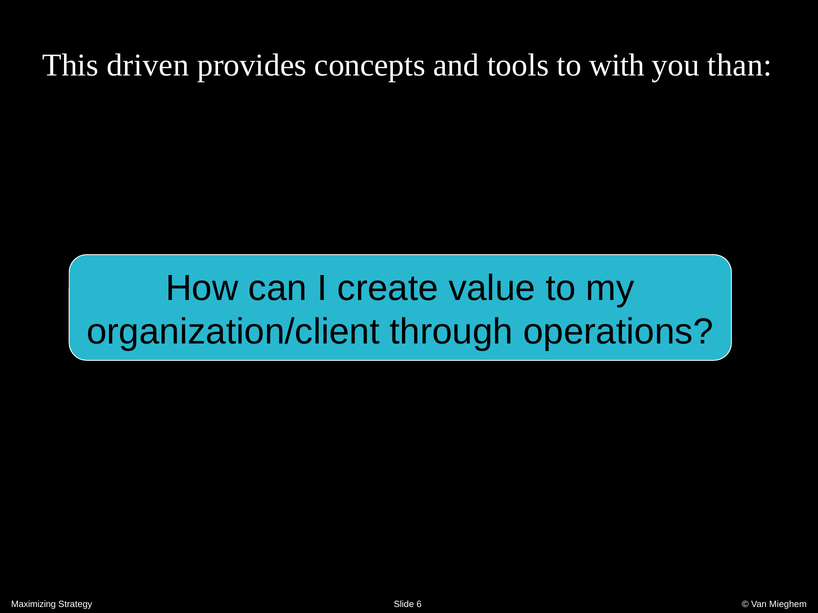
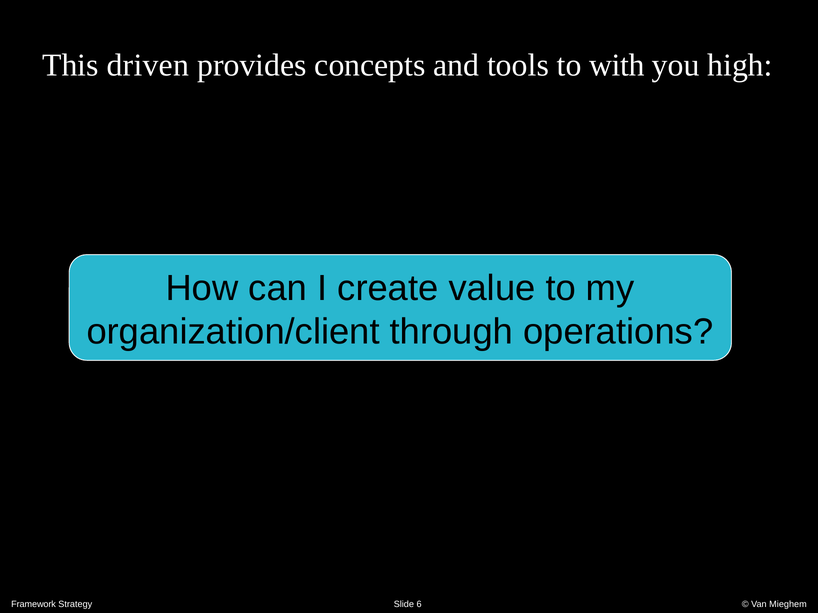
than: than -> high
Maximizing: Maximizing -> Framework
